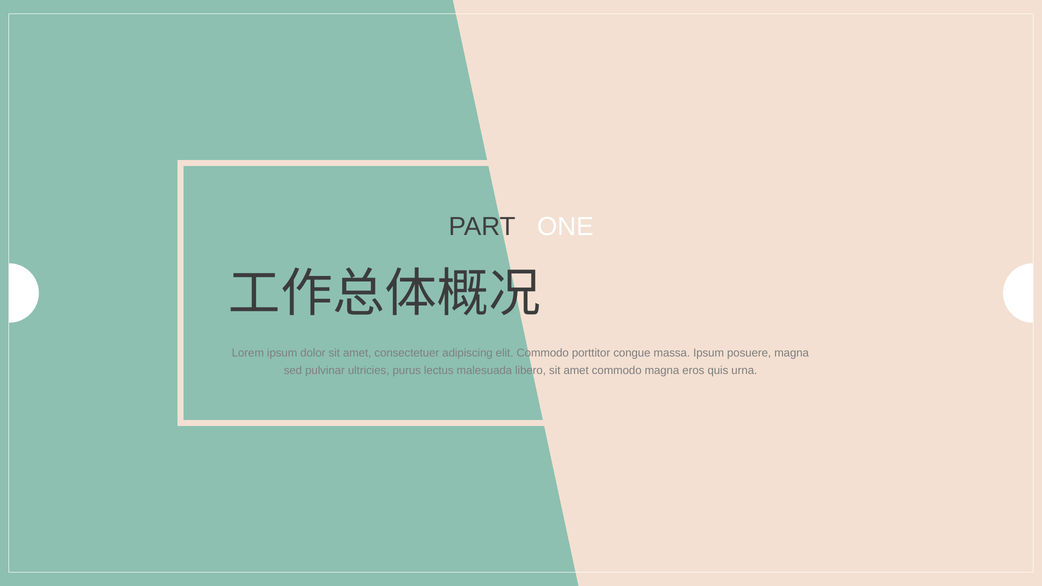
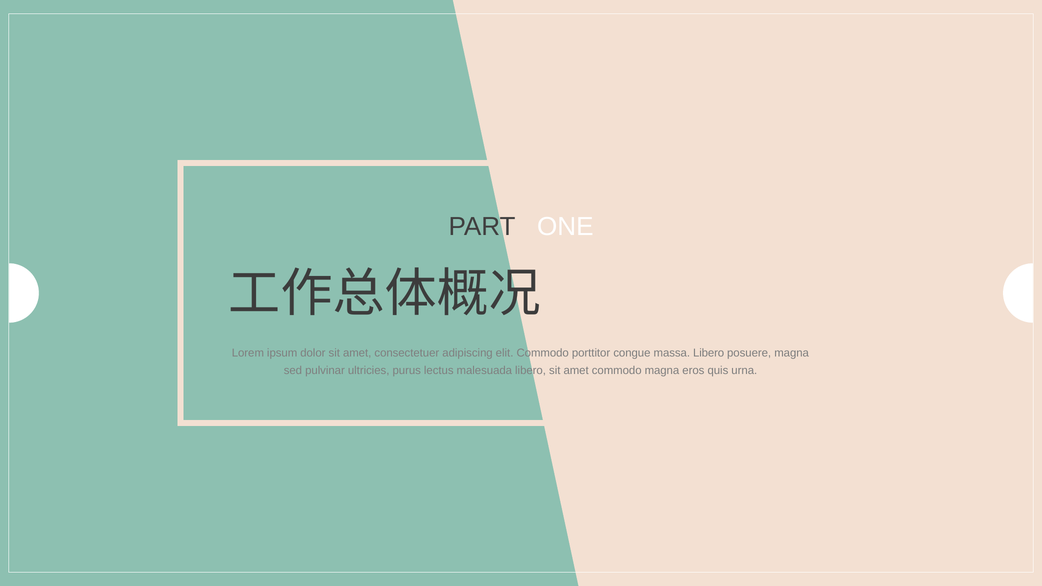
massa Ipsum: Ipsum -> Libero
